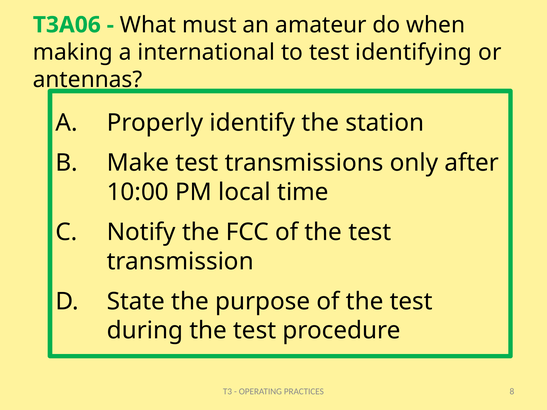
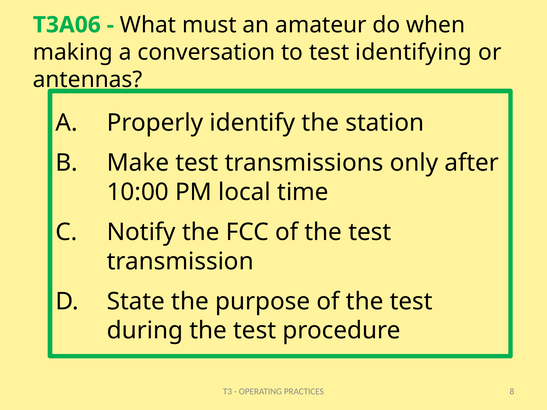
international: international -> conversation
